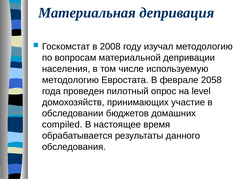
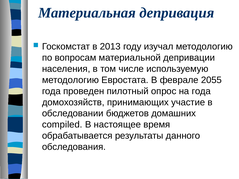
2008: 2008 -> 2013
2058: 2058 -> 2055
на level: level -> года
